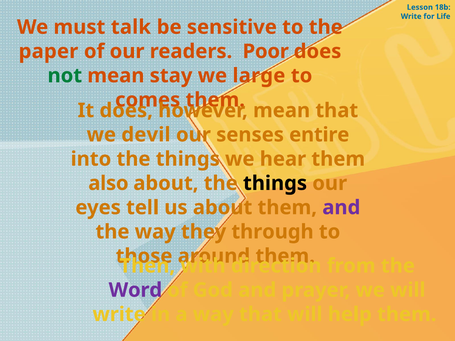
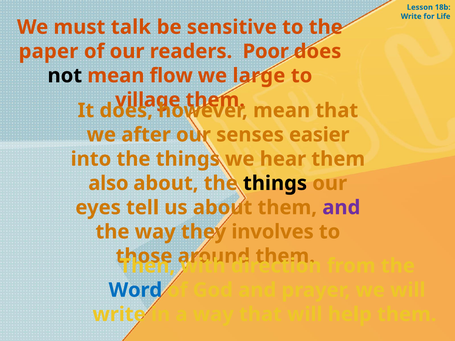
not colour: green -> black
stay: stay -> flow
comes: comes -> village
devil: devil -> after
entire: entire -> easier
through: through -> involves
Word colour: purple -> blue
